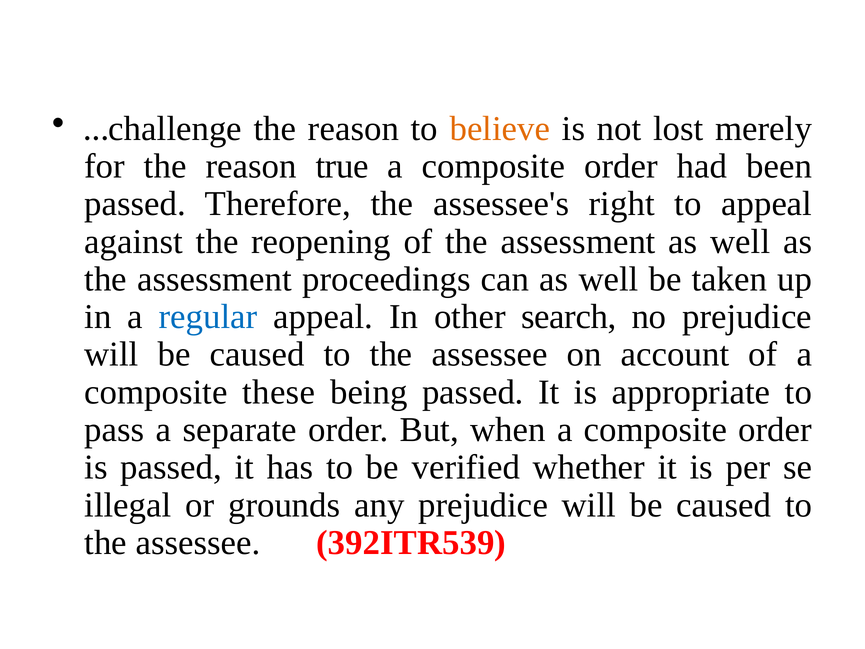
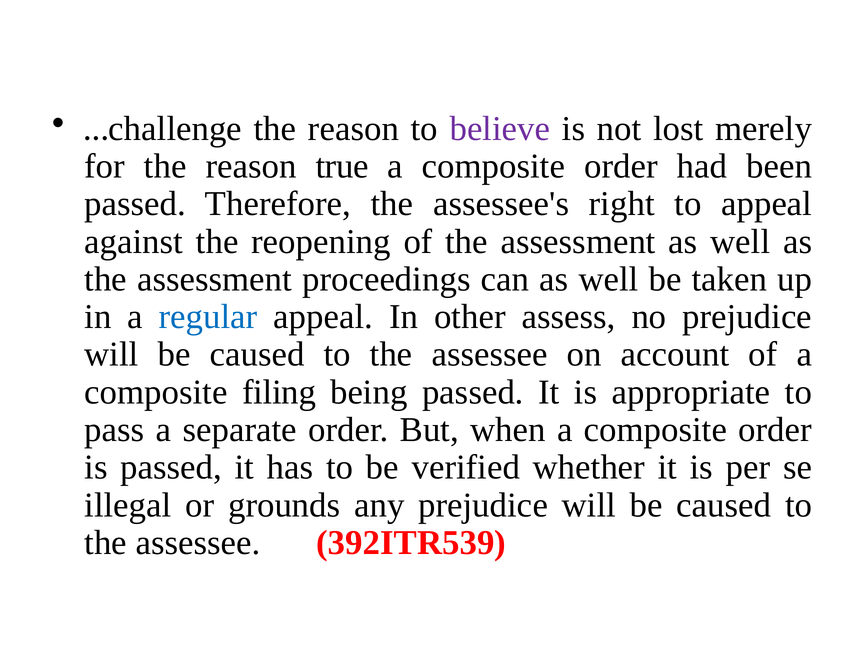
believe colour: orange -> purple
search: search -> assess
these: these -> filing
